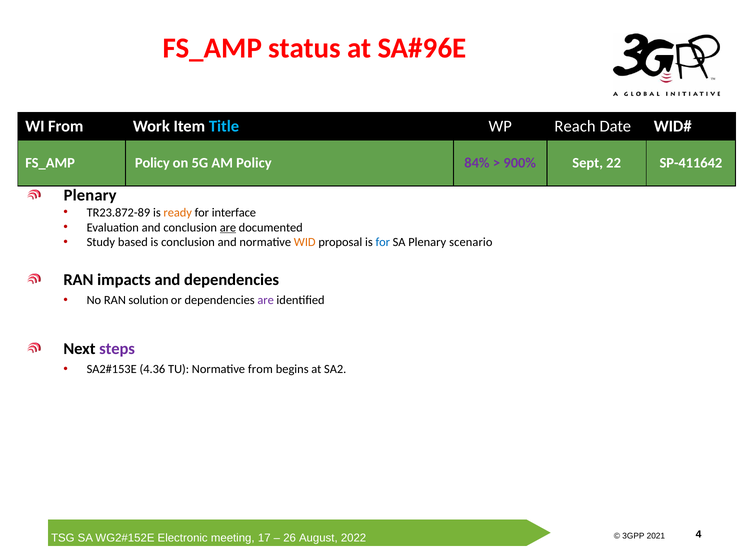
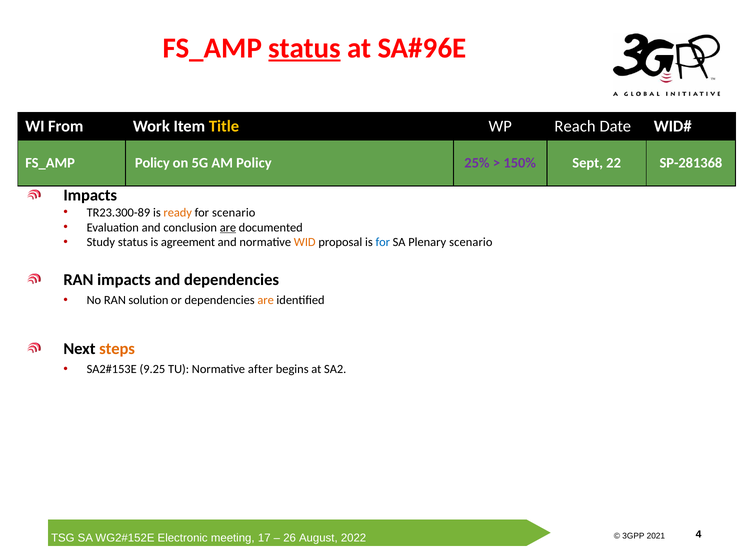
status at (305, 48) underline: none -> present
Title colour: light blue -> yellow
84%: 84% -> 25%
900%: 900% -> 150%
SP-411642: SP-411642 -> SP-281368
Plenary at (90, 195): Plenary -> Impacts
TR23.872-89: TR23.872-89 -> TR23.300-89
for interface: interface -> scenario
Study based: based -> status
is conclusion: conclusion -> agreement
are at (266, 300) colour: purple -> orange
steps colour: purple -> orange
4.36: 4.36 -> 9.25
Normative from: from -> after
